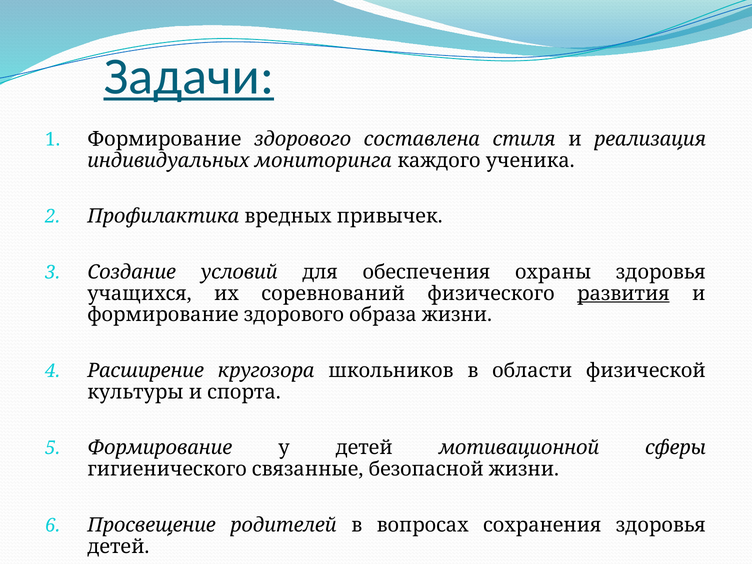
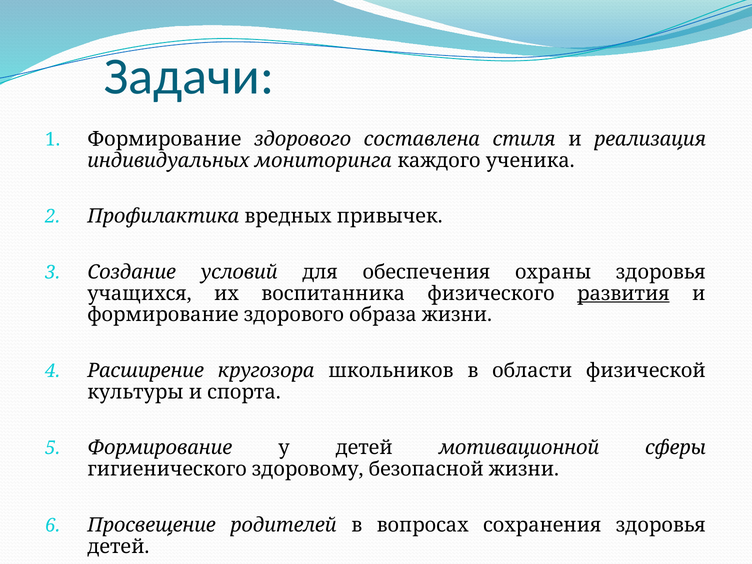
Задачи underline: present -> none
соревнований: соревнований -> воспитанника
связанные: связанные -> здоровому
